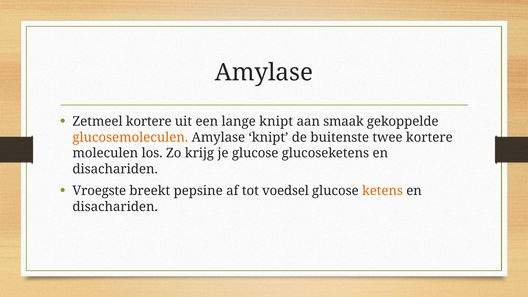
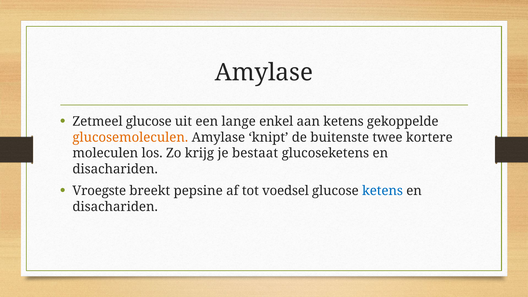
Zetmeel kortere: kortere -> glucose
lange knipt: knipt -> enkel
aan smaak: smaak -> ketens
je glucose: glucose -> bestaat
ketens at (383, 191) colour: orange -> blue
